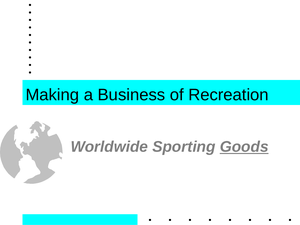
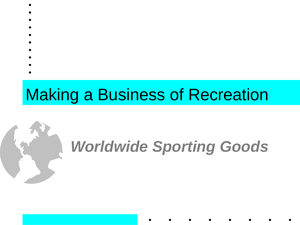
Goods underline: present -> none
